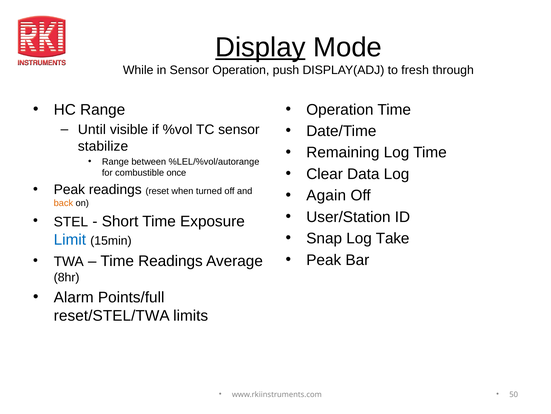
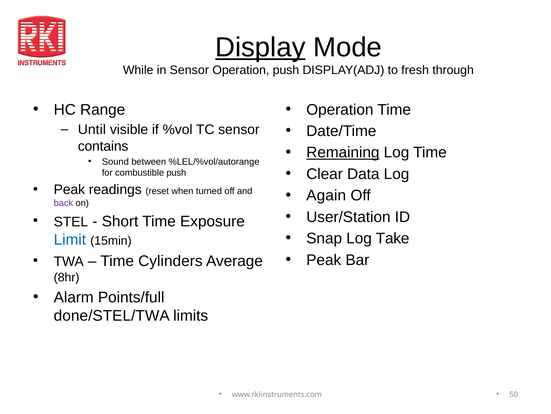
stabilize: stabilize -> contains
Remaining underline: none -> present
Range at (115, 161): Range -> Sound
combustible once: once -> push
back colour: orange -> purple
Time Readings: Readings -> Cylinders
reset/STEL/TWA: reset/STEL/TWA -> done/STEL/TWA
